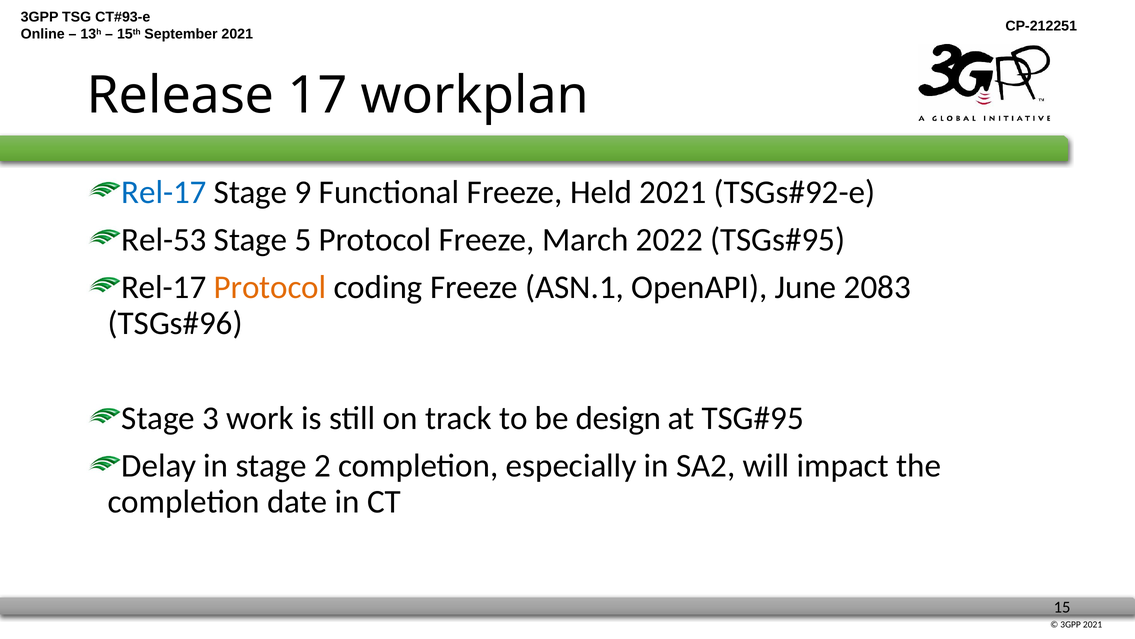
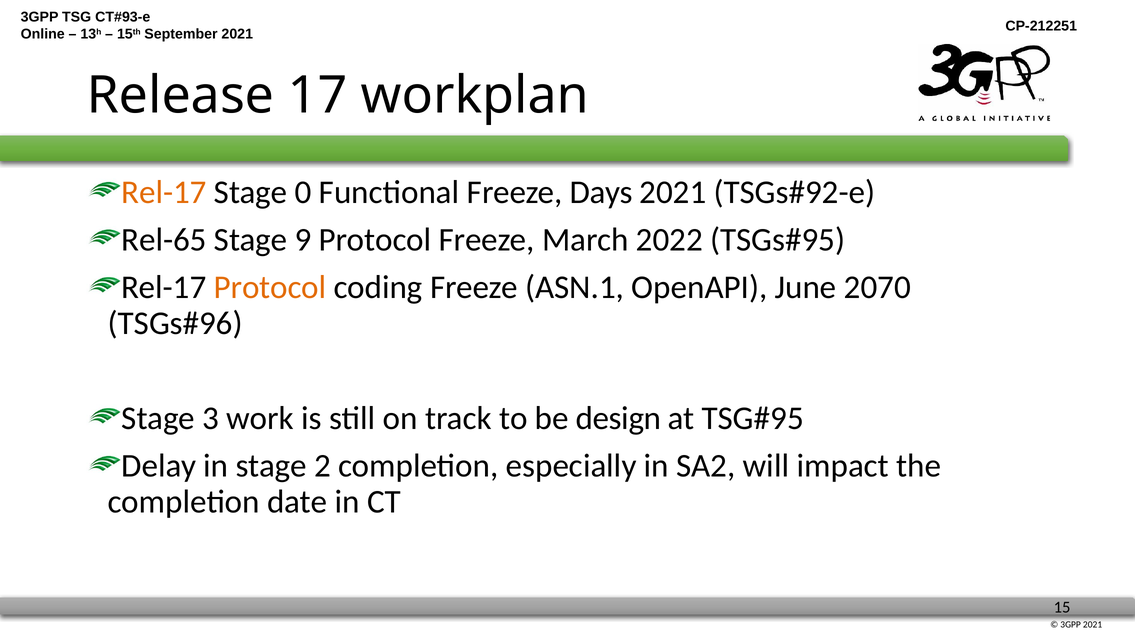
Rel-17 at (164, 192) colour: blue -> orange
9: 9 -> 0
Held: Held -> Days
Rel-53: Rel-53 -> Rel-65
5: 5 -> 9
2083: 2083 -> 2070
